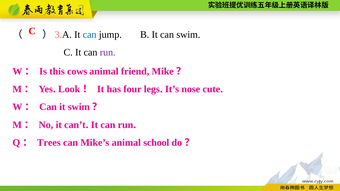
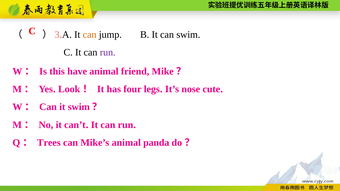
can at (90, 35) colour: blue -> orange
cows: cows -> have
school: school -> panda
